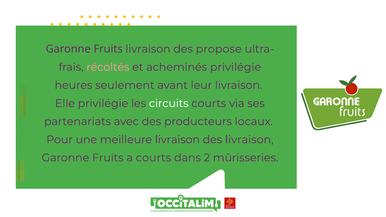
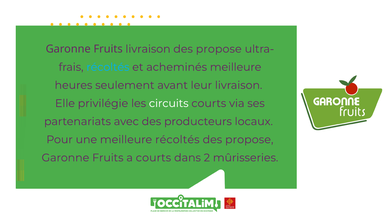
récoltés at (108, 67) colour: pink -> light blue
acheminés privilégie: privilégie -> meilleure
meilleure livraison: livraison -> récoltés
livraison at (249, 140): livraison -> propose
